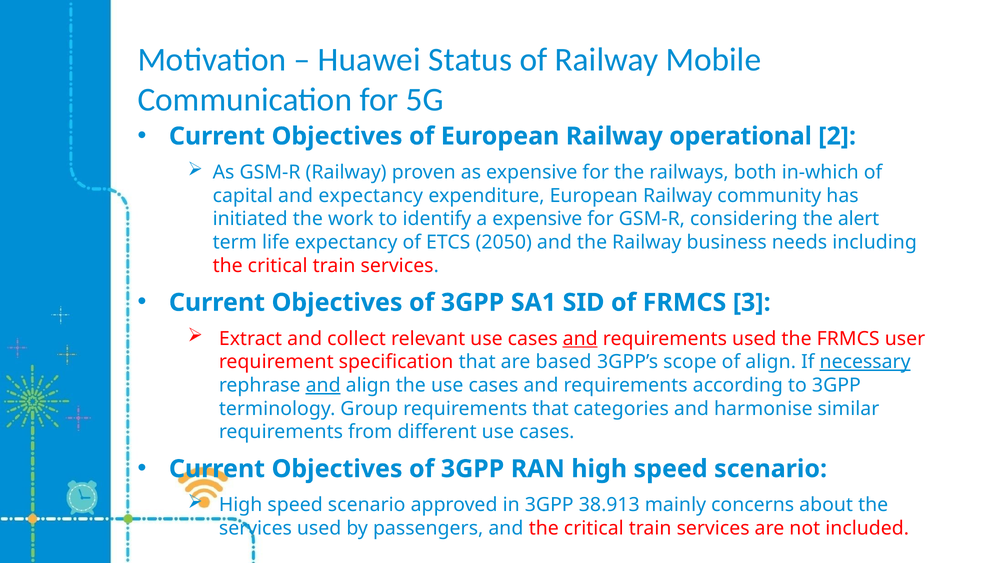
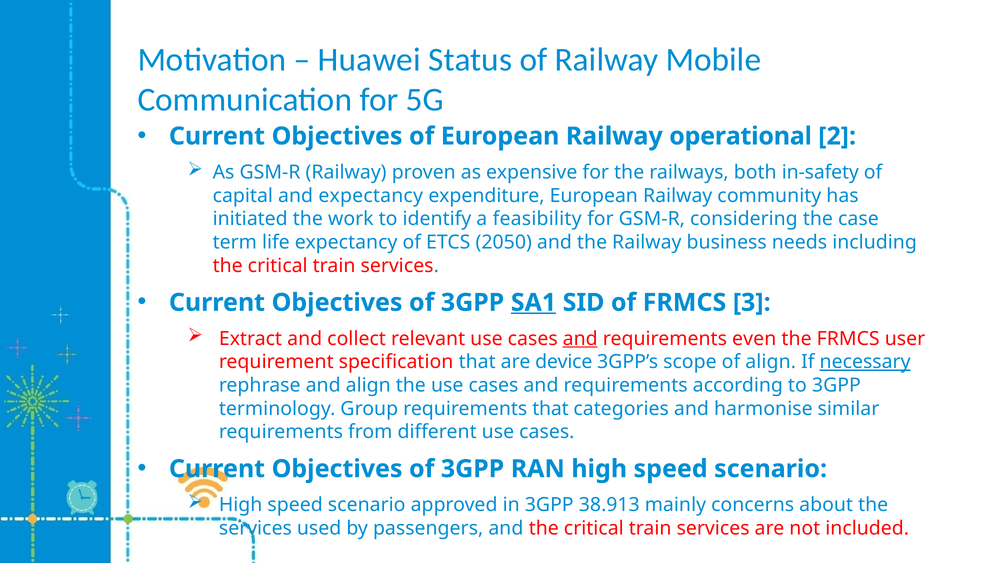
in-which: in-which -> in-safety
a expensive: expensive -> feasibility
alert: alert -> case
SA1 underline: none -> present
requirements used: used -> even
based: based -> device
and at (323, 385) underline: present -> none
